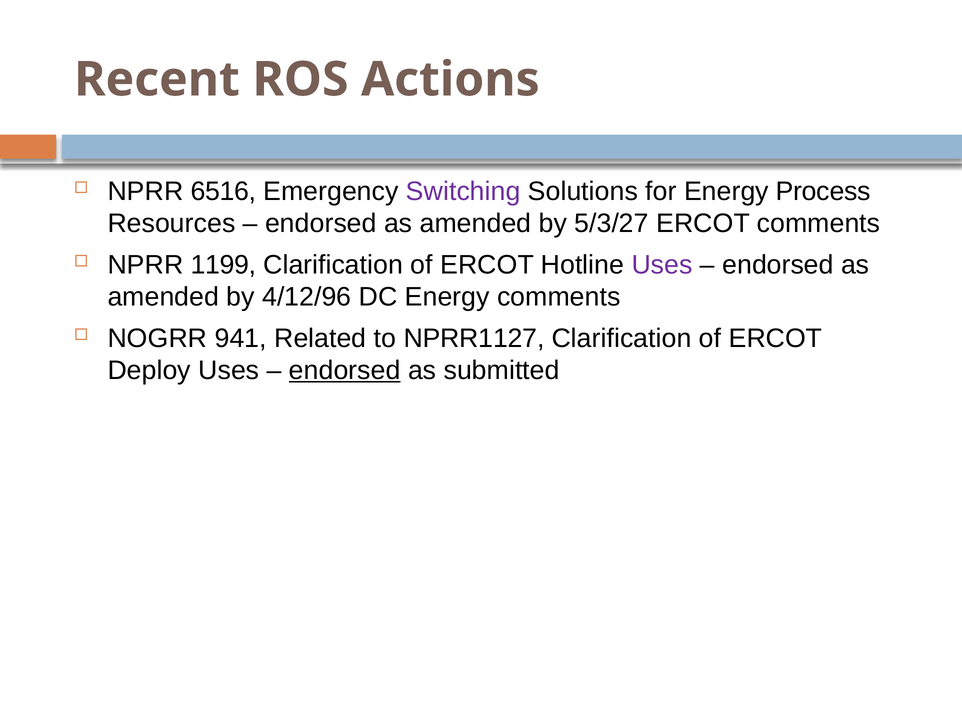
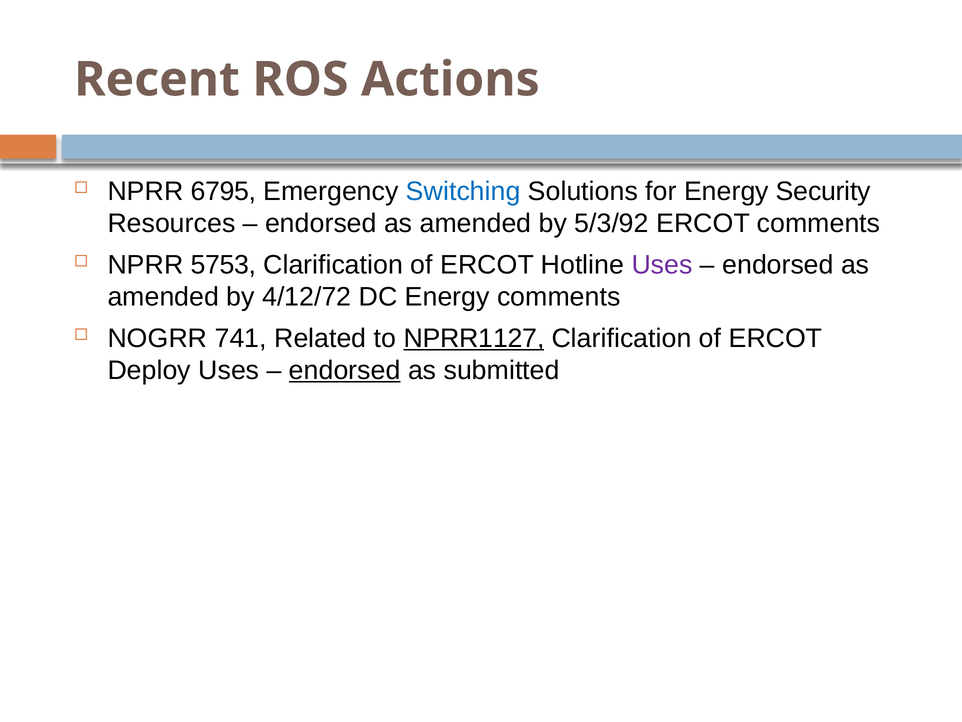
6516: 6516 -> 6795
Switching colour: purple -> blue
Process: Process -> Security
5/3/27: 5/3/27 -> 5/3/92
1199: 1199 -> 5753
4/12/96: 4/12/96 -> 4/12/72
941: 941 -> 741
NPRR1127 underline: none -> present
